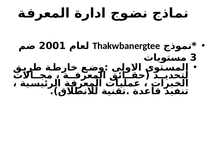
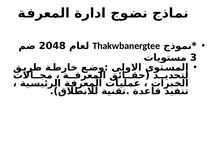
2001: 2001 -> 2048
